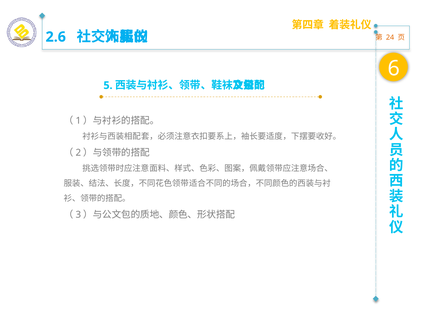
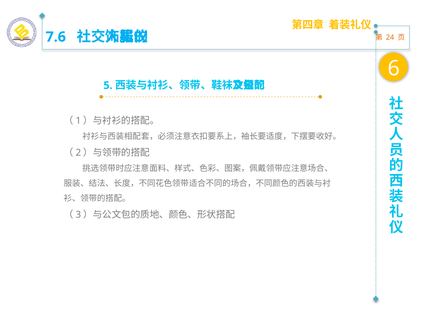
2.6: 2.6 -> 7.6
